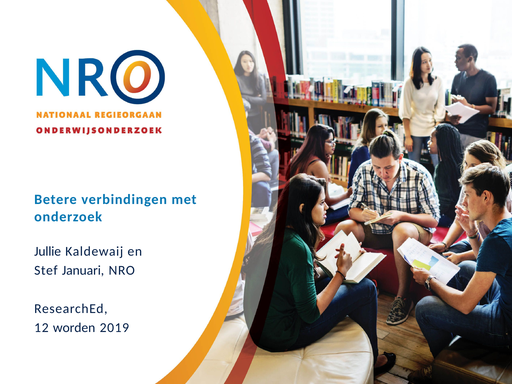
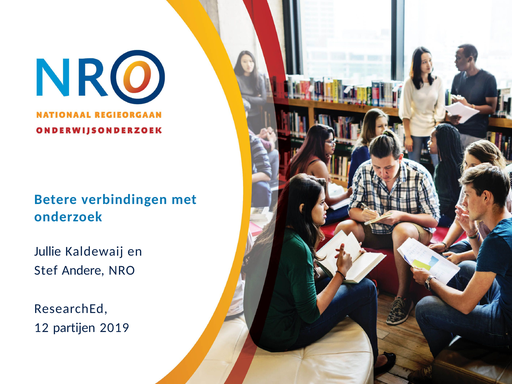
Januari: Januari -> Andere
worden: worden -> partijen
